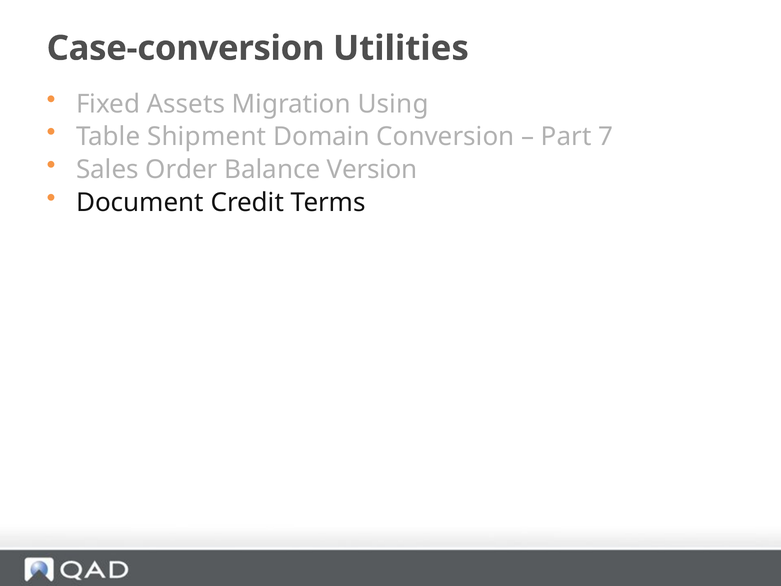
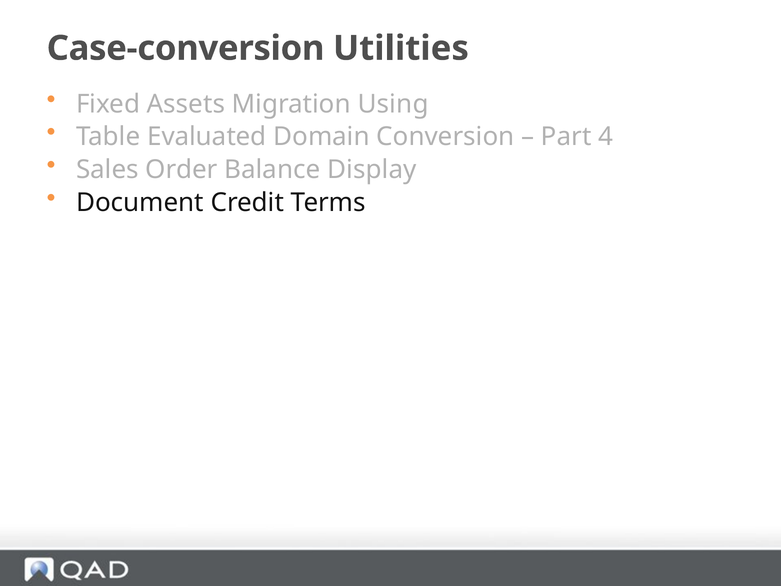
Shipment: Shipment -> Evaluated
7: 7 -> 4
Version: Version -> Display
